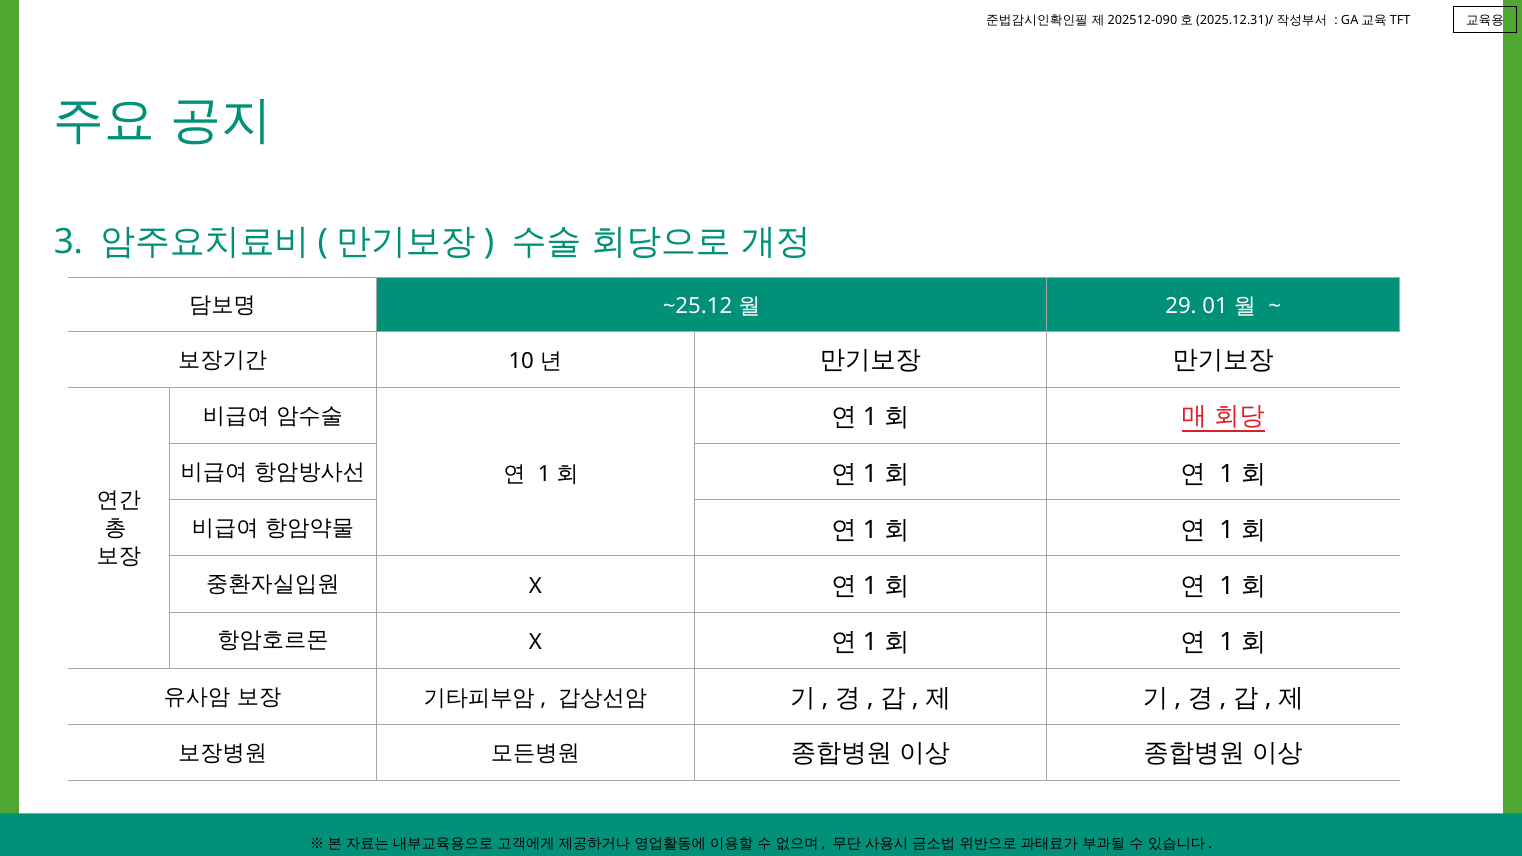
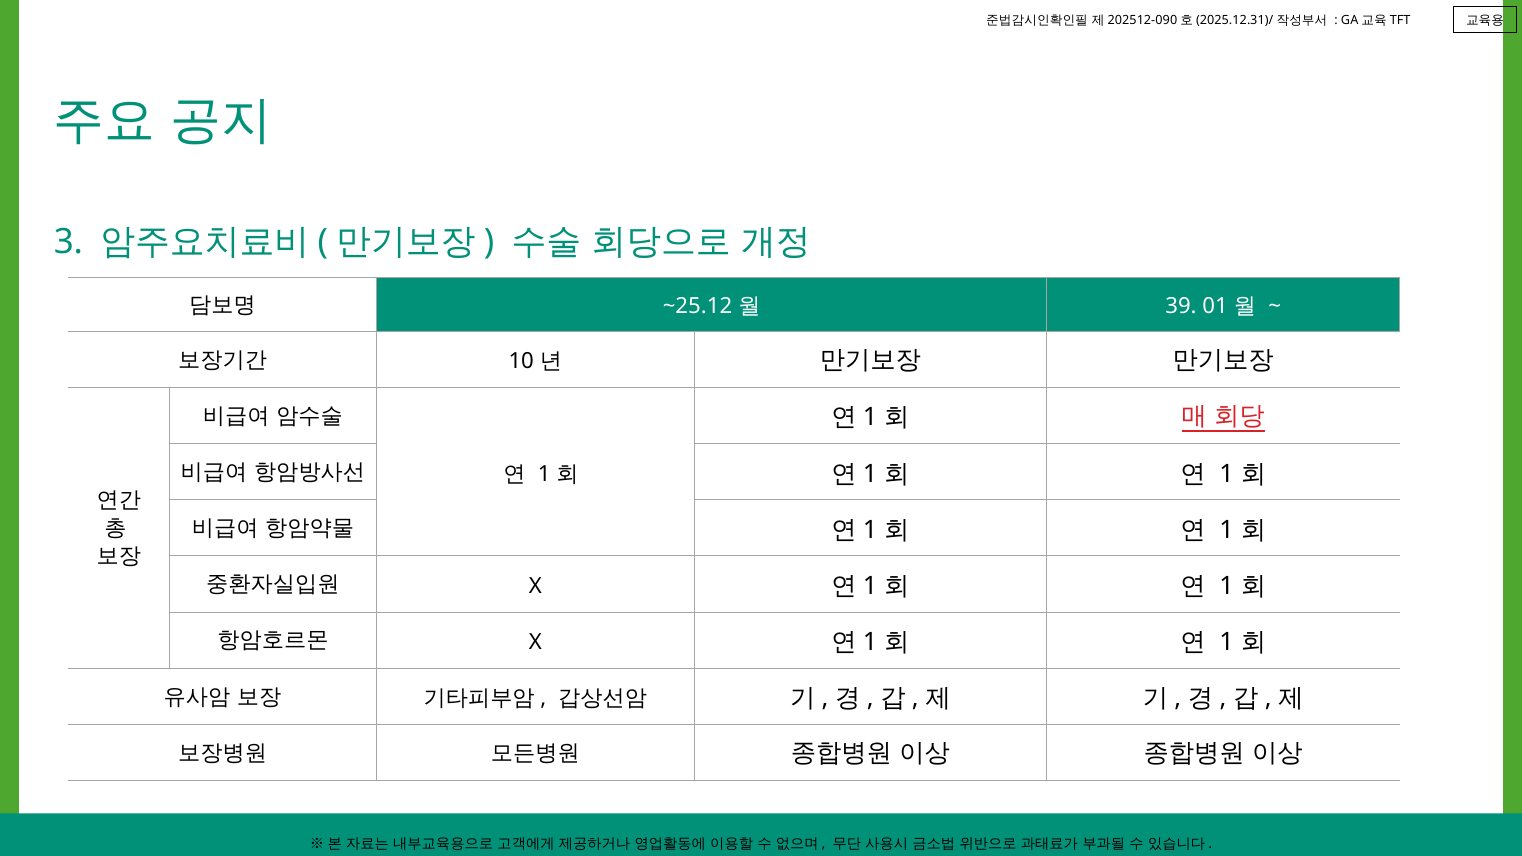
29: 29 -> 39
